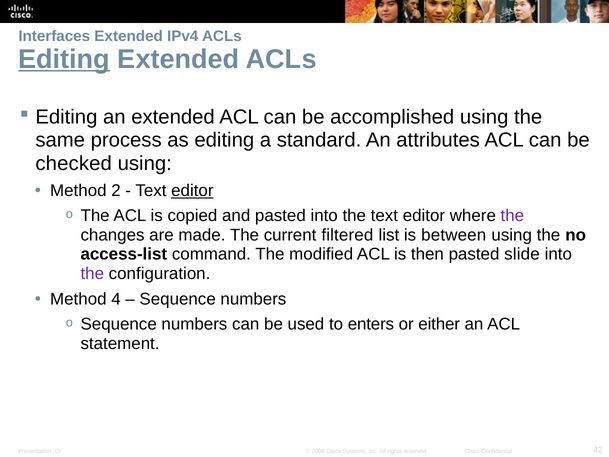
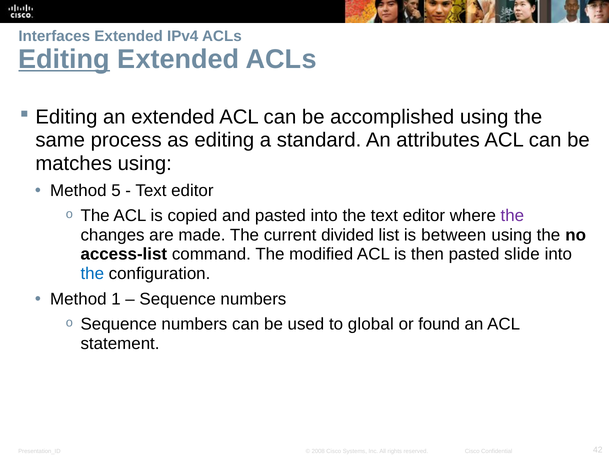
checked: checked -> matches
2: 2 -> 5
editor at (192, 190) underline: present -> none
filtered: filtered -> divided
the at (92, 274) colour: purple -> blue
4: 4 -> 1
enters: enters -> global
either: either -> found
